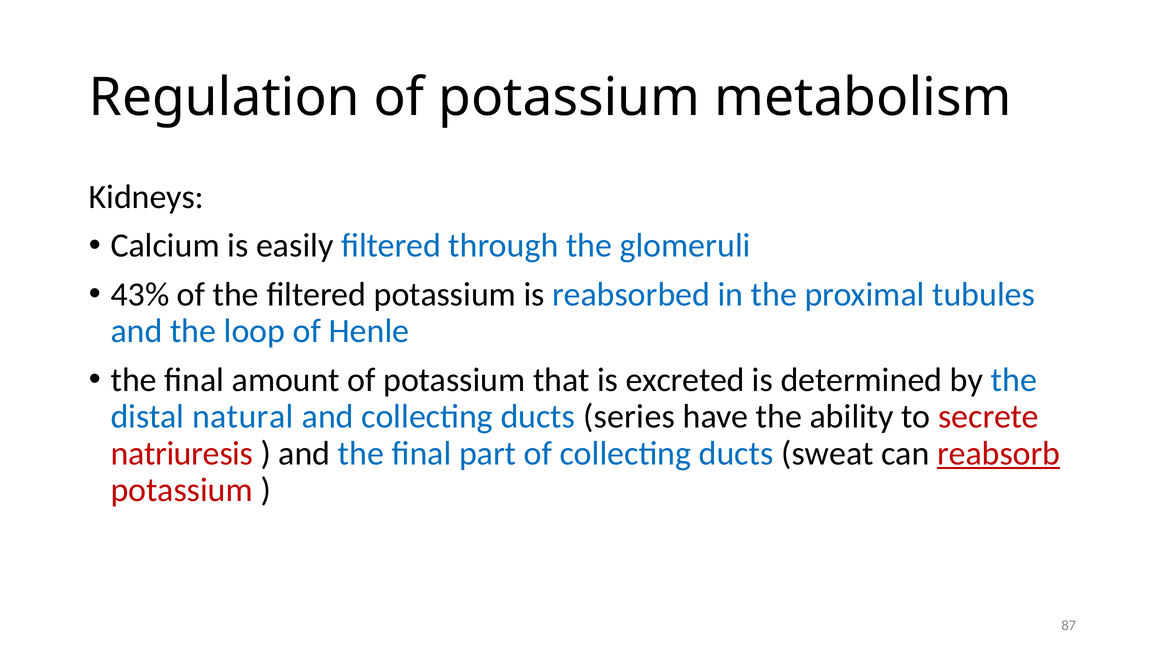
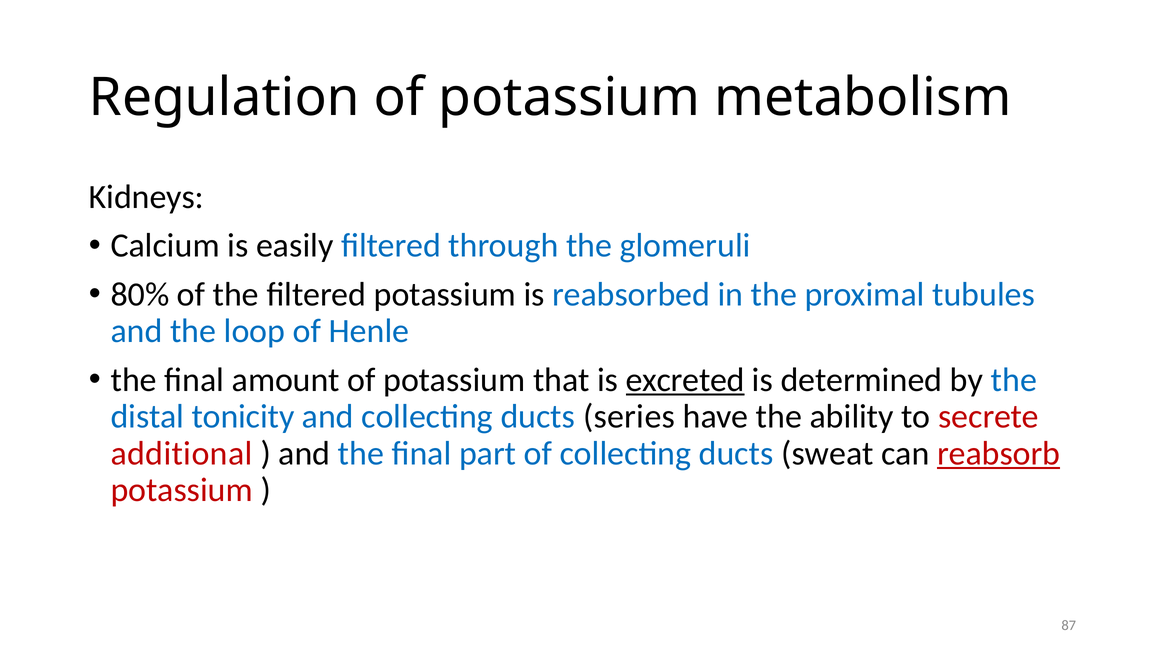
43%: 43% -> 80%
excreted underline: none -> present
natural: natural -> tonicity
natriuresis: natriuresis -> additional
